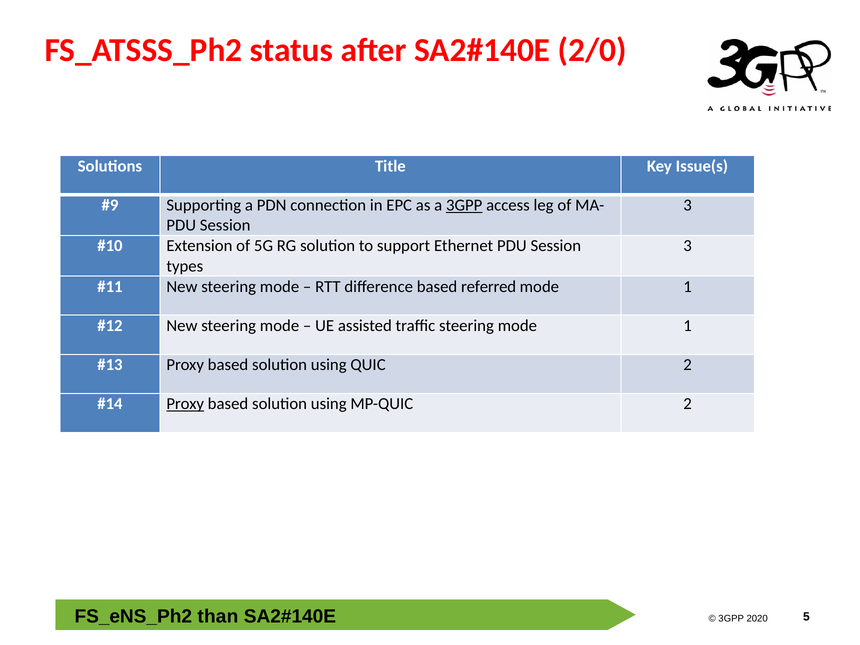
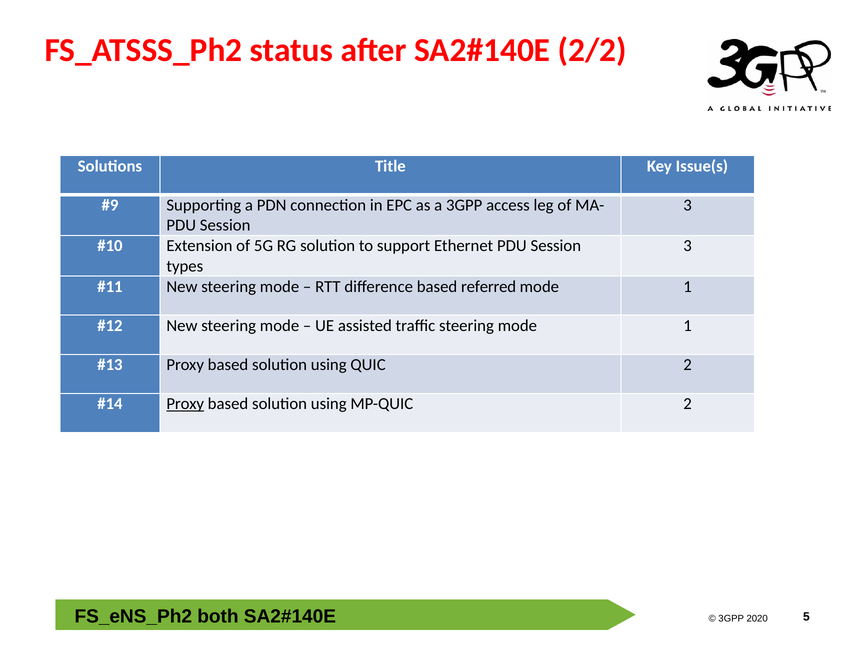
2/0: 2/0 -> 2/2
3GPP at (464, 205) underline: present -> none
than: than -> both
